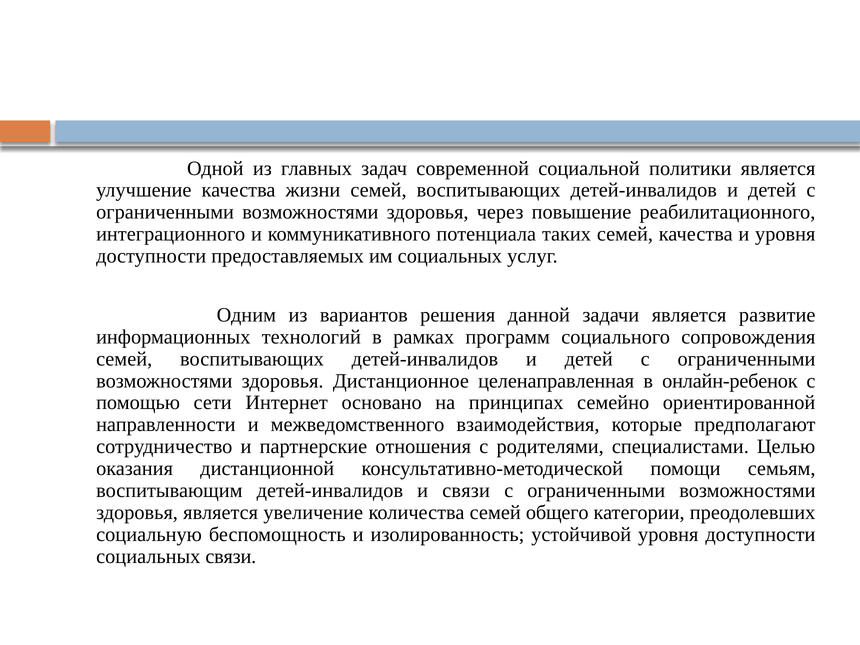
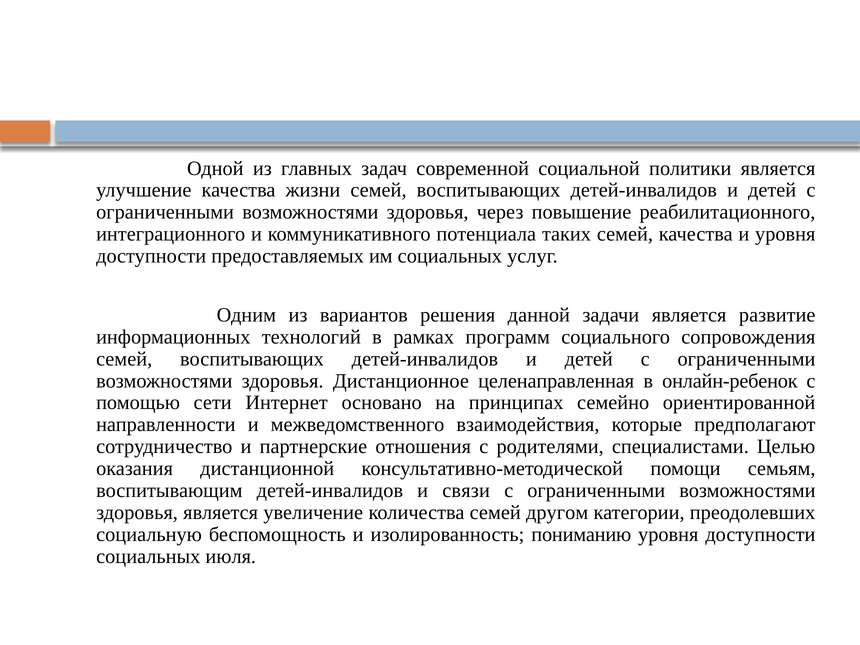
общего: общего -> другом
устойчивой: устойчивой -> пониманию
социальных связи: связи -> июля
